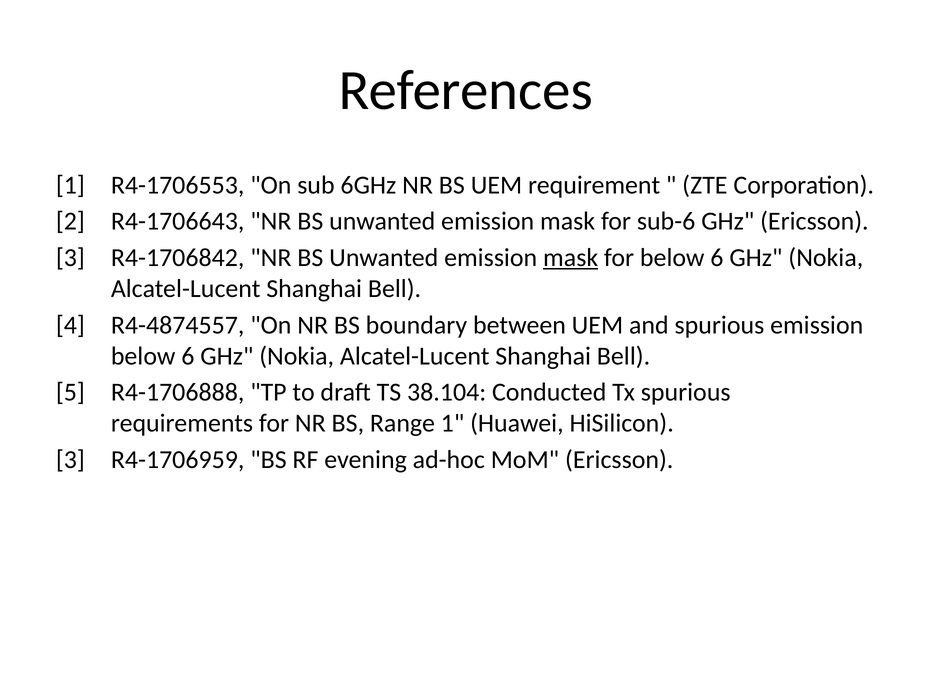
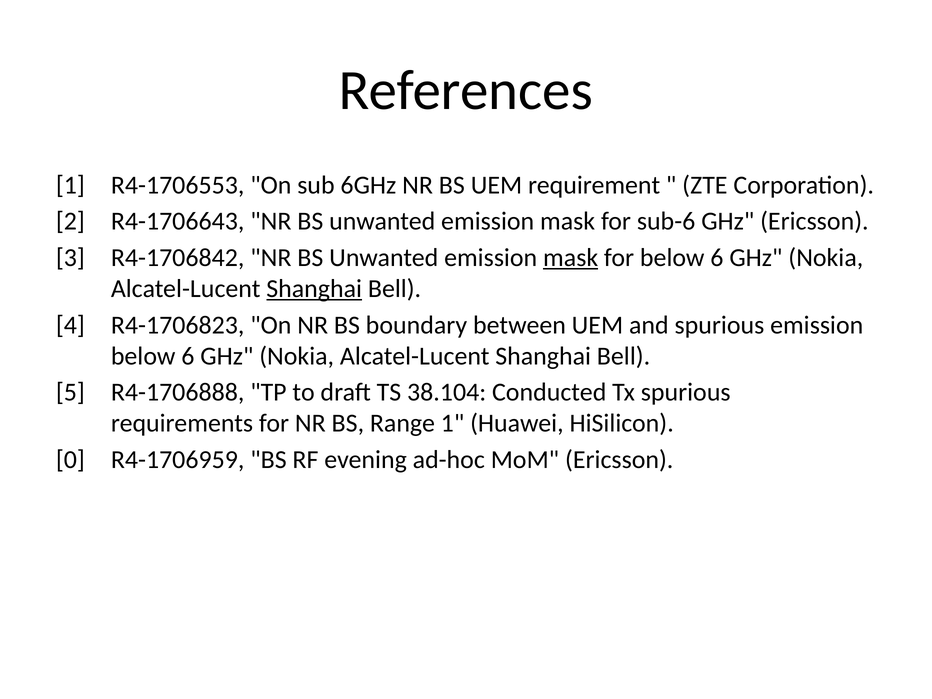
Shanghai at (314, 289) underline: none -> present
R4-4874557: R4-4874557 -> R4-1706823
3 at (70, 460): 3 -> 0
